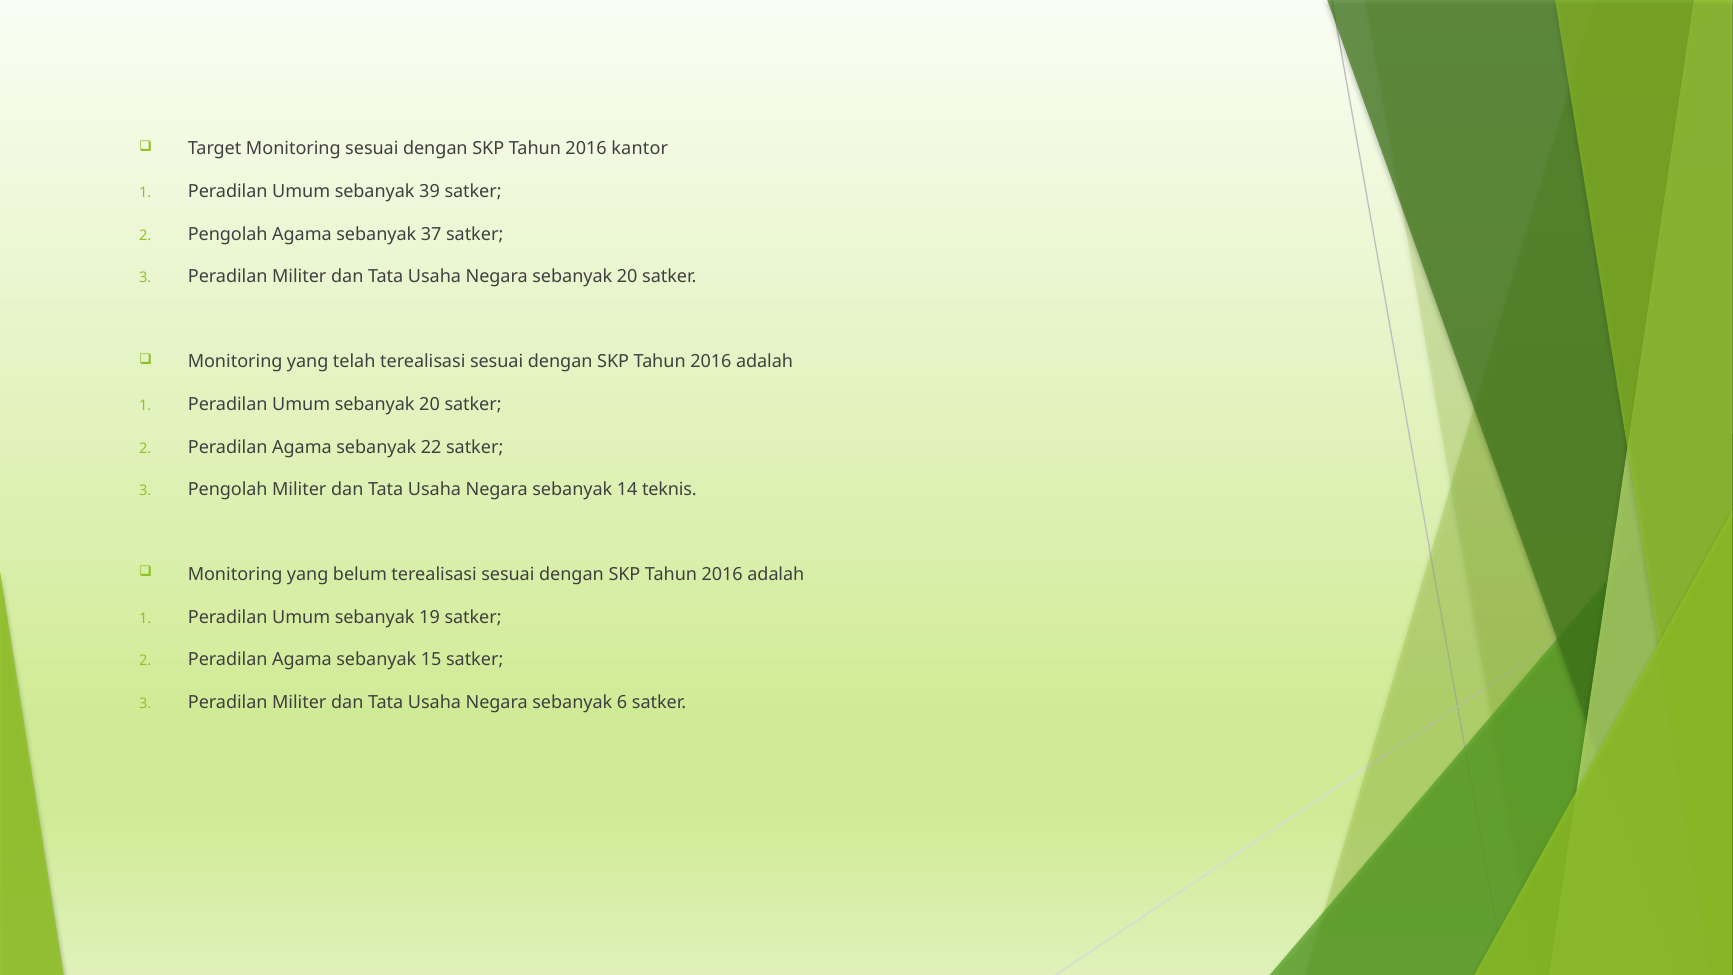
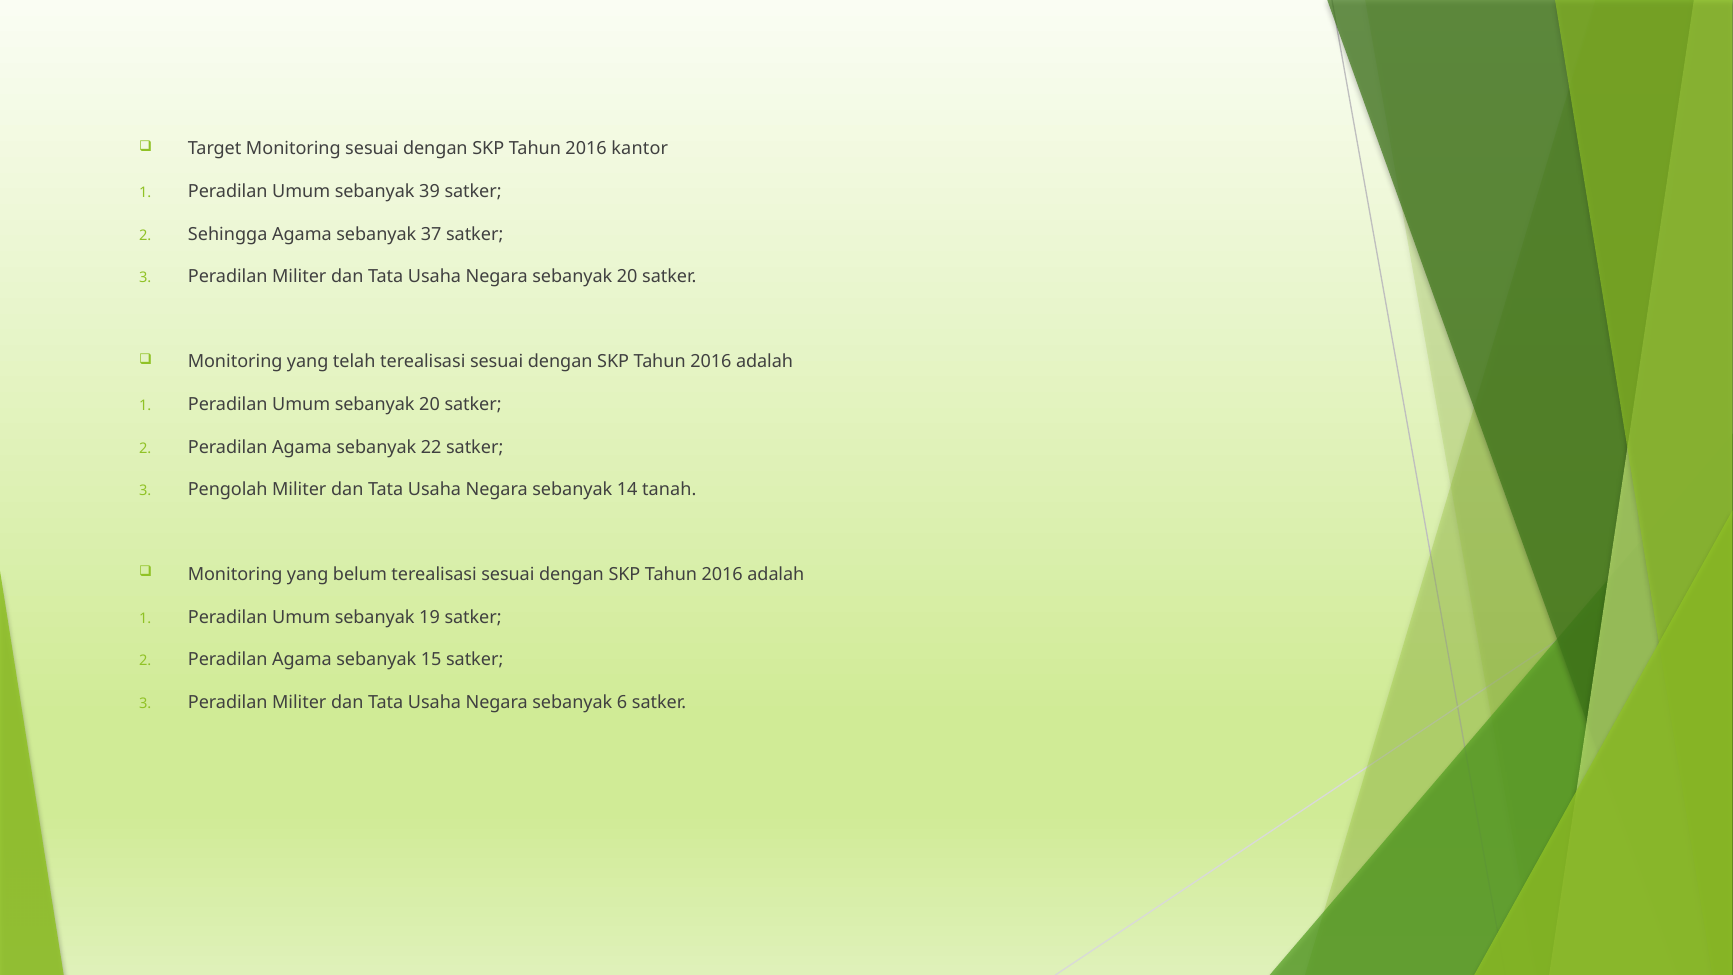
Pengolah at (228, 234): Pengolah -> Sehingga
teknis: teknis -> tanah
